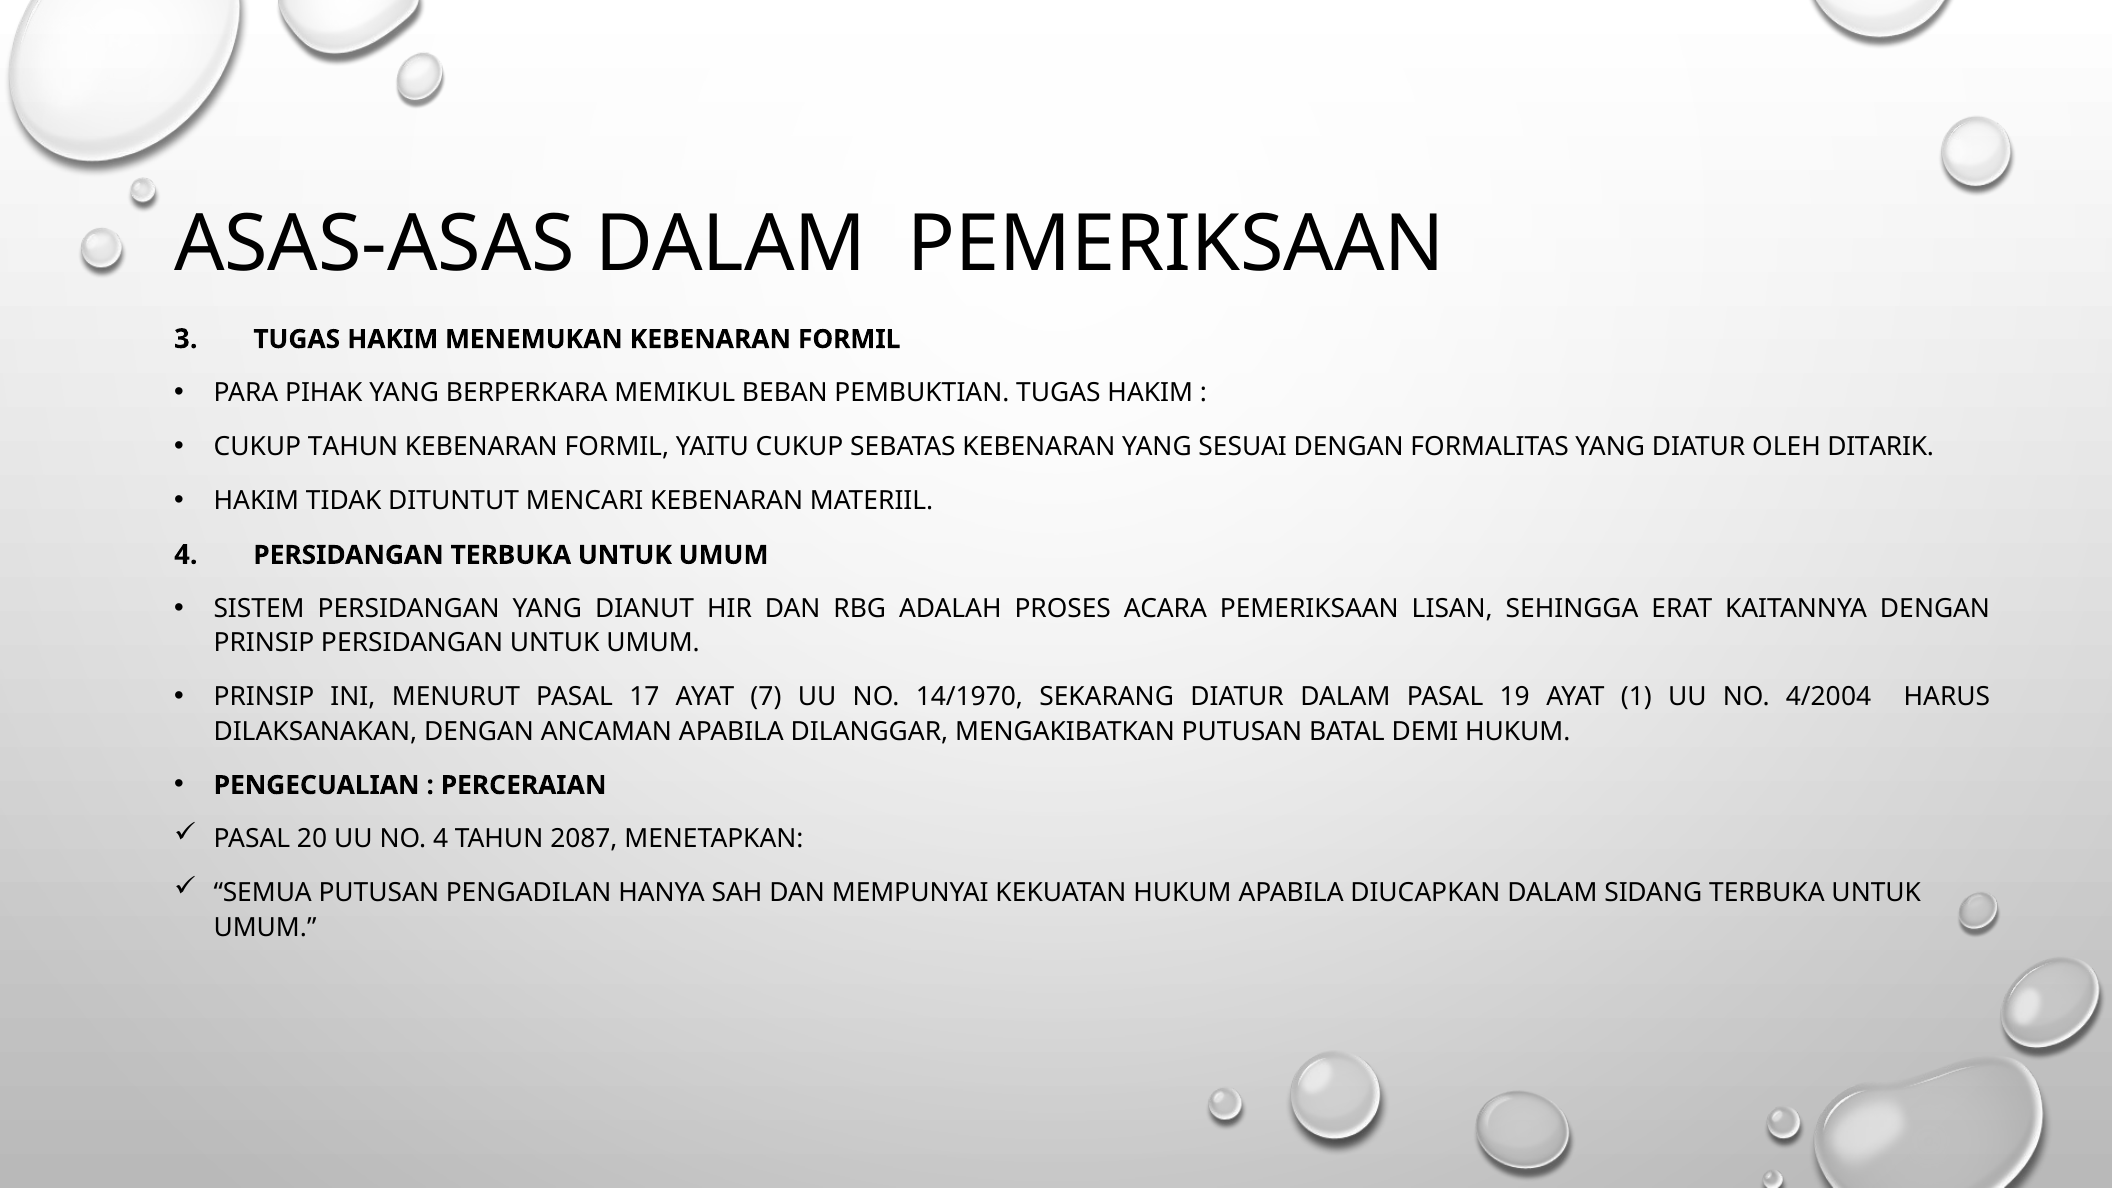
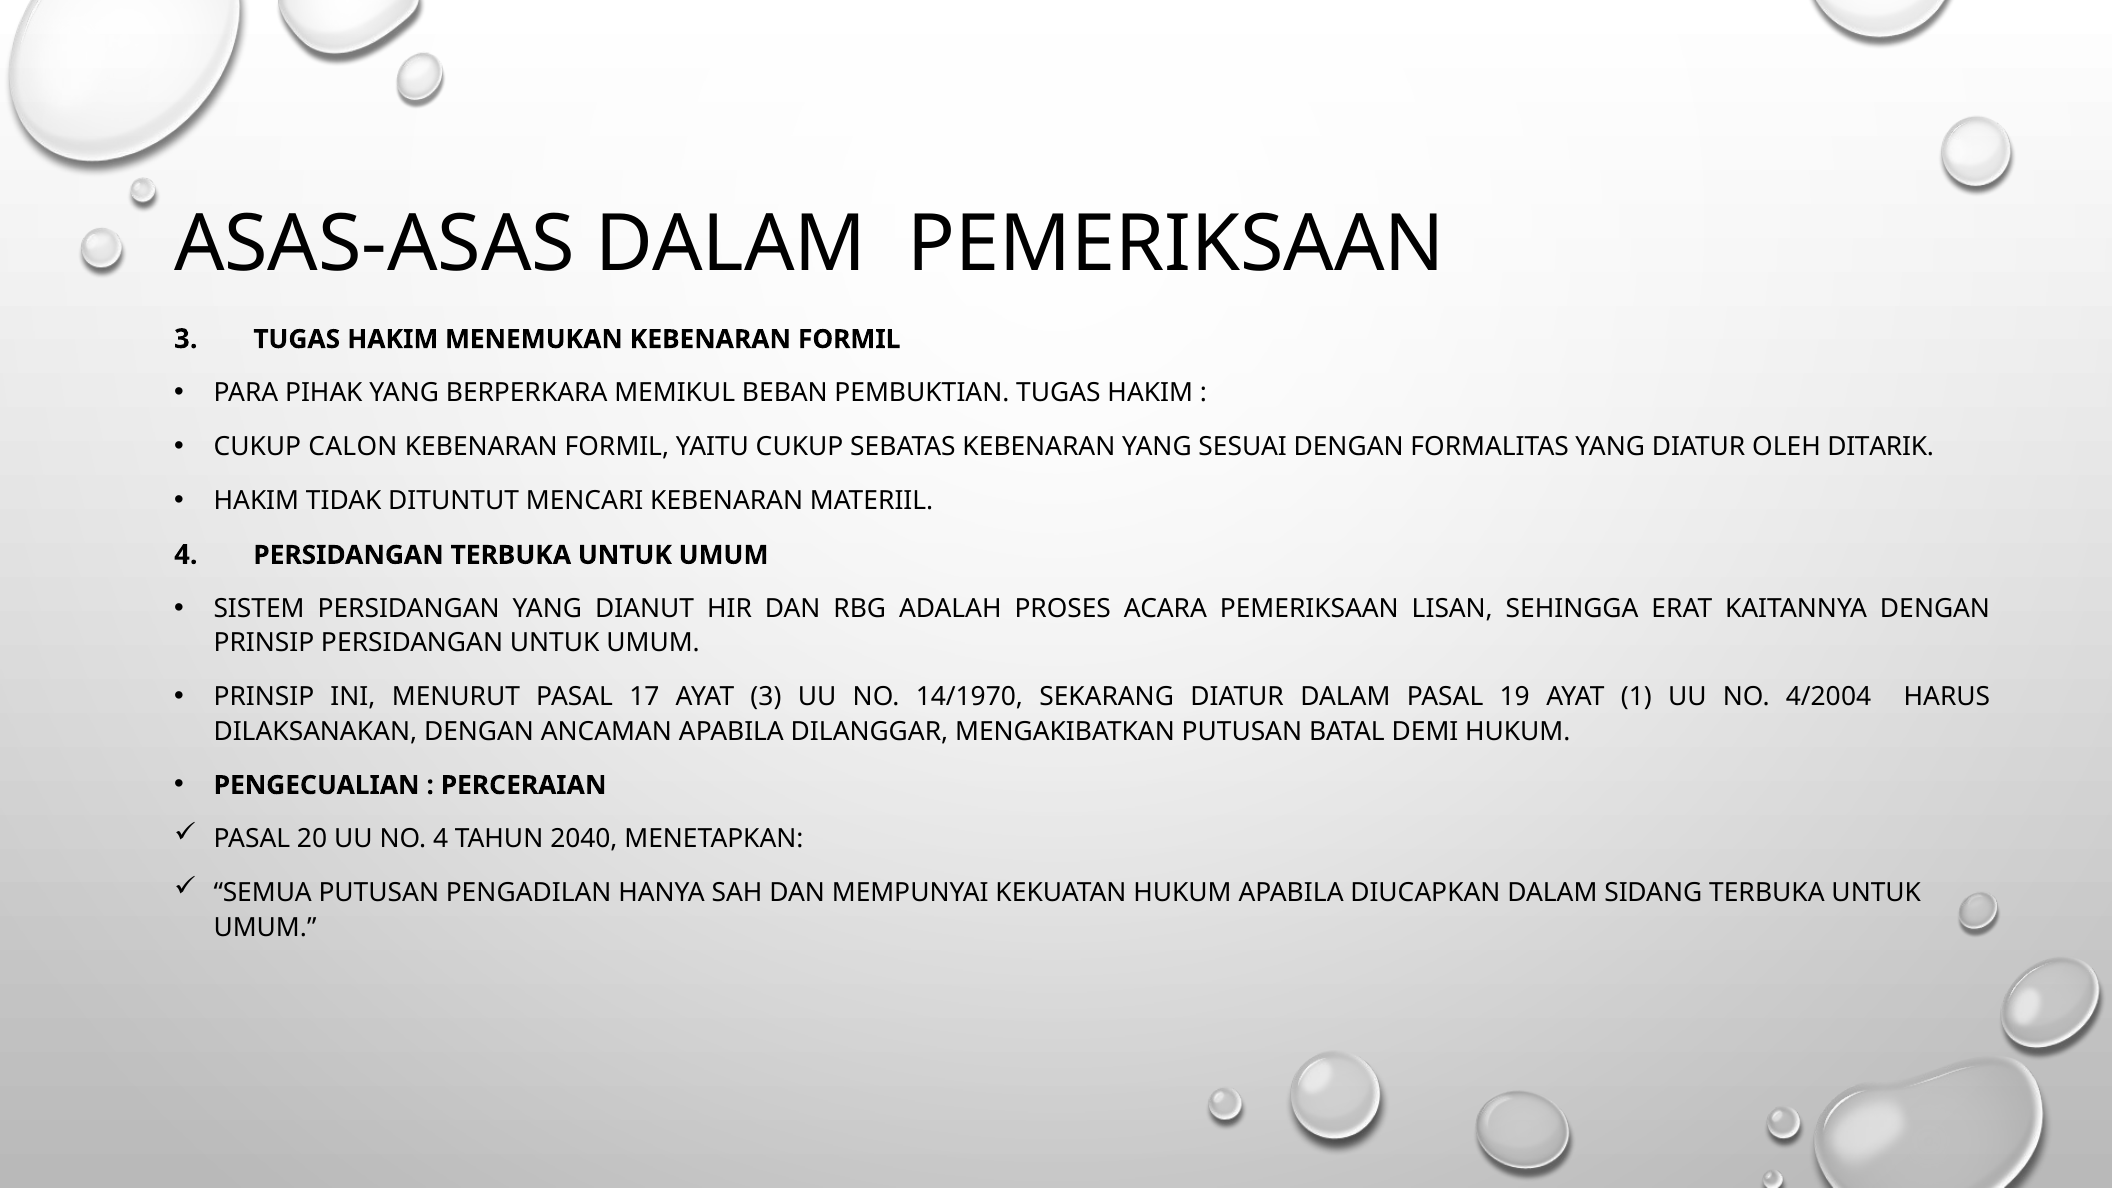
CUKUP TAHUN: TAHUN -> CALON
AYAT 7: 7 -> 3
2087: 2087 -> 2040
